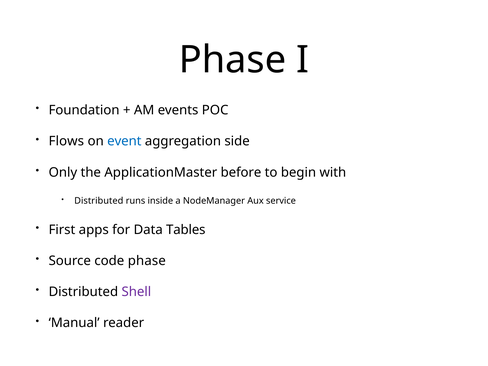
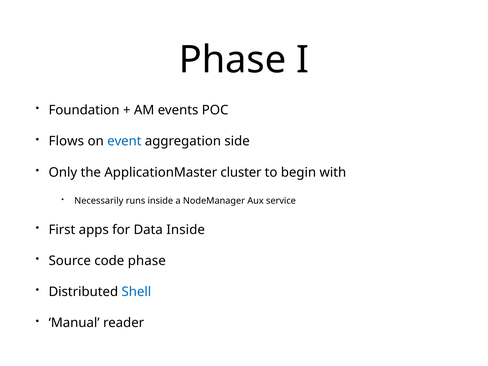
before: before -> cluster
Distributed at (99, 201): Distributed -> Necessarily
Data Tables: Tables -> Inside
Shell colour: purple -> blue
